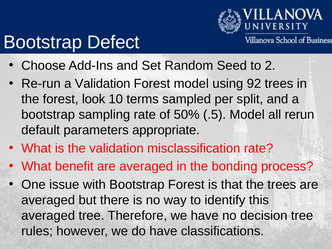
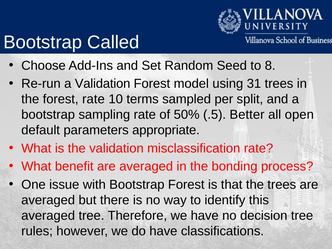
Defect: Defect -> Called
2: 2 -> 8
92: 92 -> 31
forest look: look -> rate
.5 Model: Model -> Better
rerun: rerun -> open
